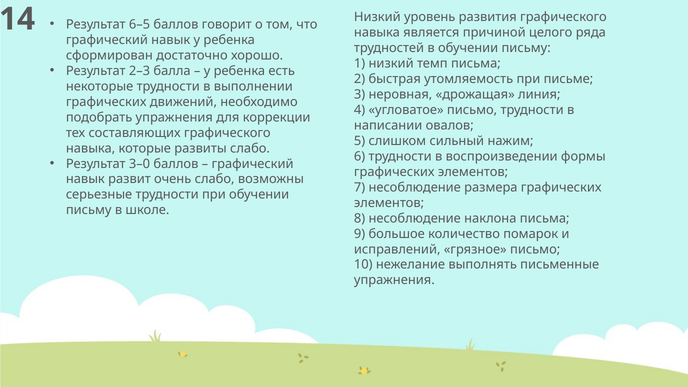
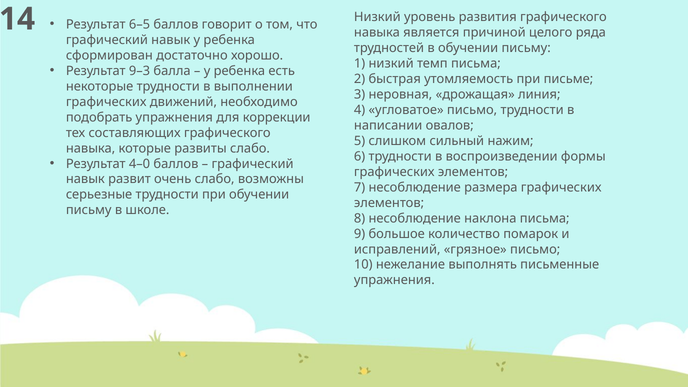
2–3: 2–3 -> 9–3
3–0: 3–0 -> 4–0
